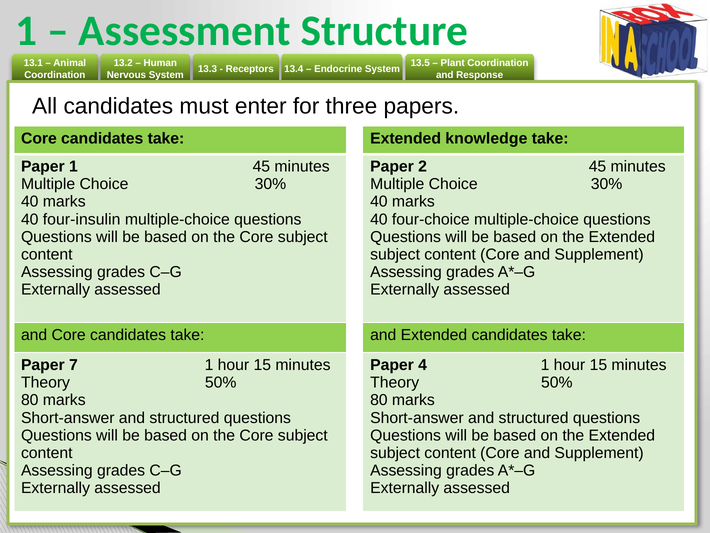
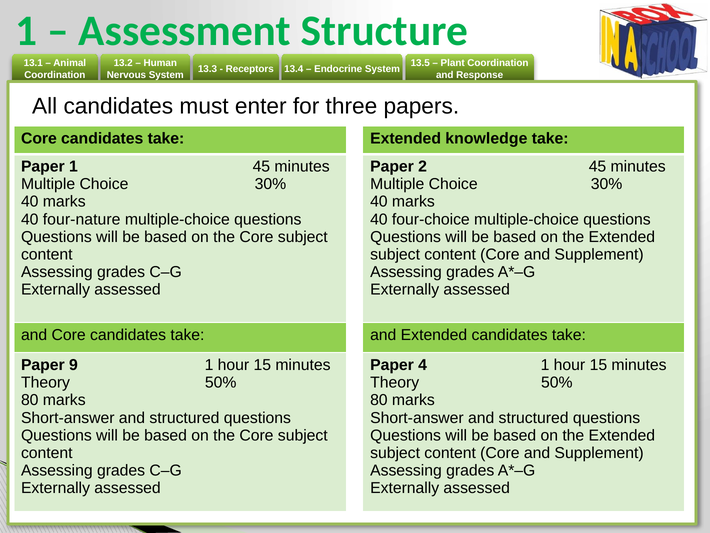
four-insulin: four-insulin -> four-nature
7: 7 -> 9
